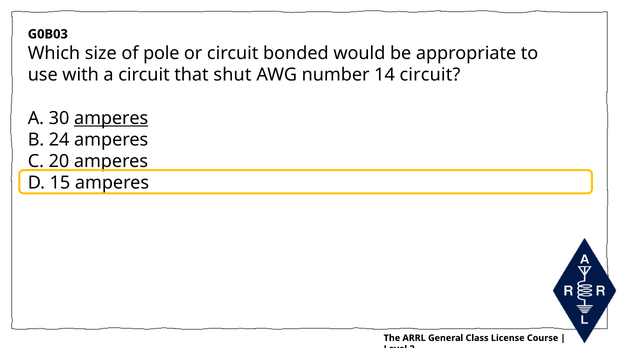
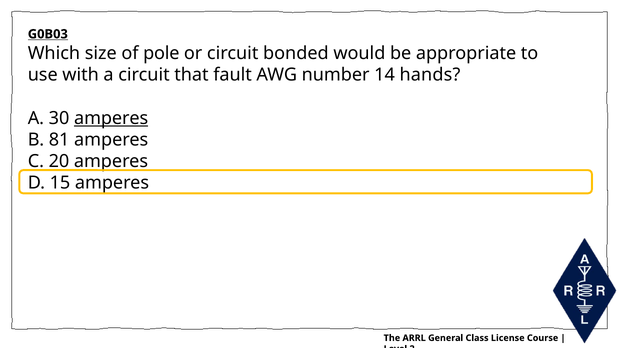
G0B03 underline: none -> present
shut: shut -> fault
14 circuit: circuit -> hands
24: 24 -> 81
